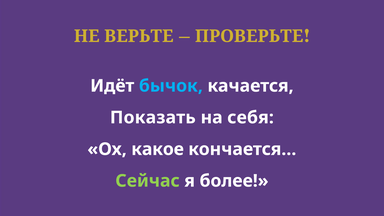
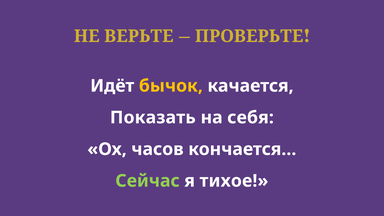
бычок colour: light blue -> yellow
какое: какое -> часов
более: более -> тихое
